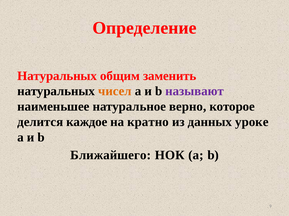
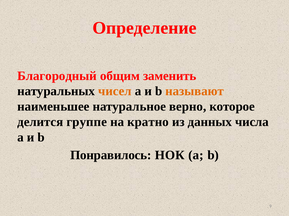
Натуральных at (57, 76): Натуральных -> Благородный
называют colour: purple -> orange
каждое: каждое -> группе
уроке: уроке -> числа
Ближайшего: Ближайшего -> Понравилось
